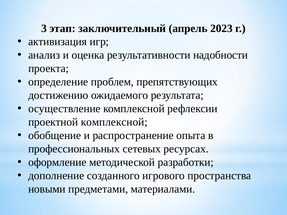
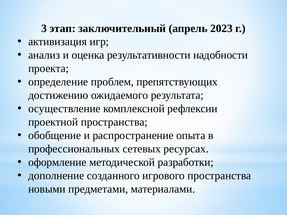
проектной комплексной: комплексной -> пространства
